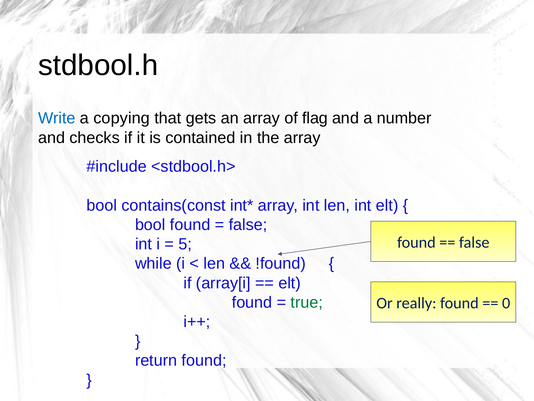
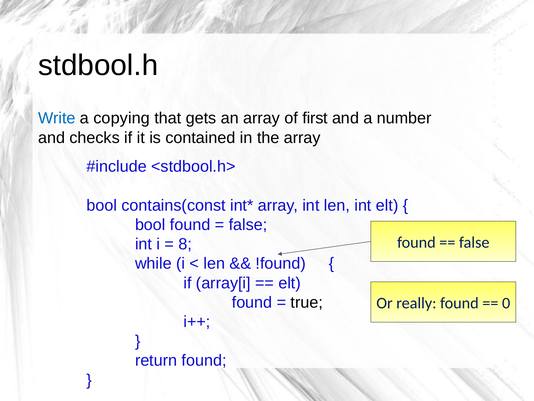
flag: flag -> first
5: 5 -> 8
true colour: green -> black
